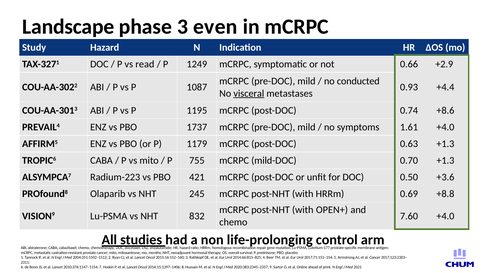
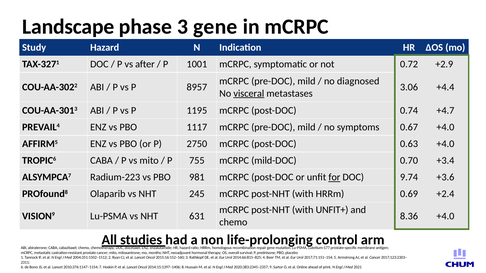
3 even: even -> gene
read: read -> after
1249: 1249 -> 1001
0.66: 0.66 -> 0.72
conducted: conducted -> diagnosed
1087: 1087 -> 8957
0.93: 0.93 -> 3.06
+8.6: +8.6 -> +4.7
1737: 1737 -> 1117
1.61: 1.61 -> 0.67
1179: 1179 -> 2750
0.63 +1.3: +1.3 -> +4.0
0.70 +1.3: +1.3 -> +3.4
421: 421 -> 981
for underline: none -> present
0.50: 0.50 -> 9.74
+8.8: +8.8 -> +2.4
OPEN+: OPEN+ -> UNFIT+
832: 832 -> 631
7.60: 7.60 -> 8.36
